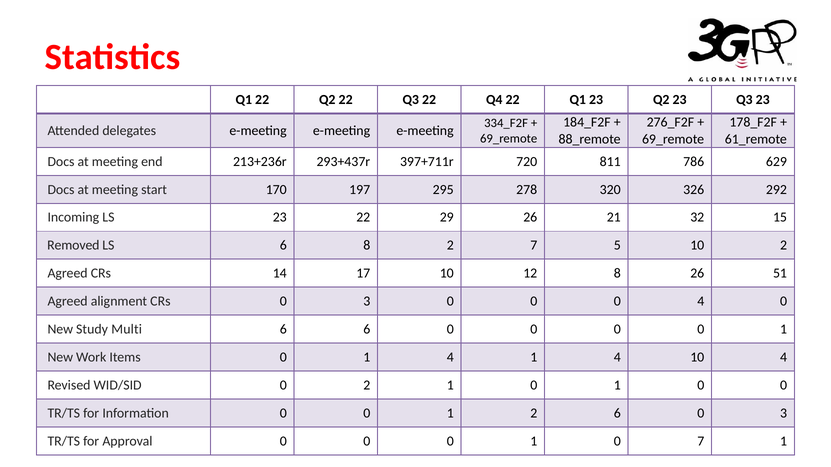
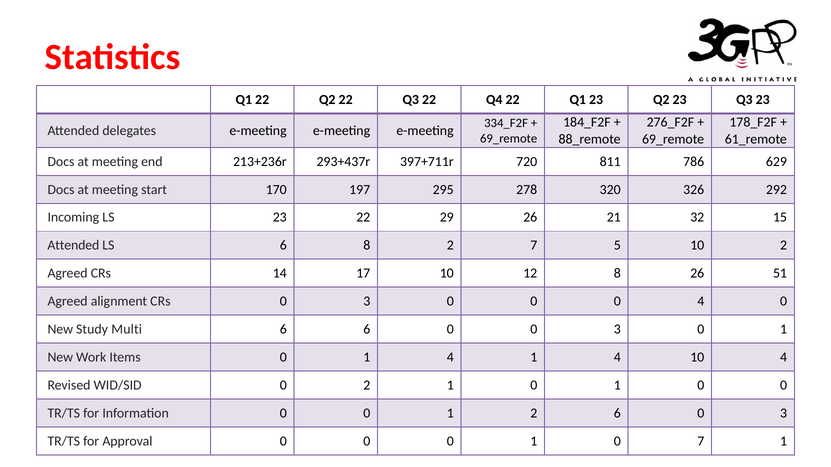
Removed at (73, 246): Removed -> Attended
6 0 0 0: 0 -> 3
